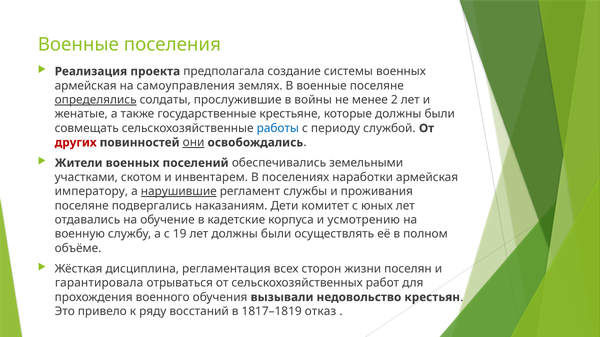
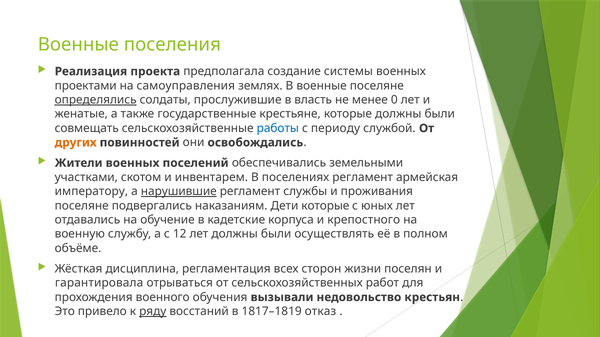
армейская at (86, 86): армейская -> проектами
войны: войны -> власть
2: 2 -> 0
других colour: red -> orange
они underline: present -> none
поселениях наработки: наработки -> регламент
Дети комитет: комитет -> которые
усмотрению: усмотрению -> крепостного
19: 19 -> 12
ряду underline: none -> present
